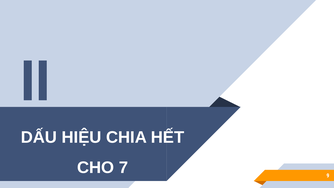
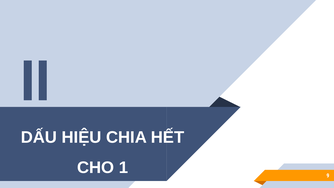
7: 7 -> 1
